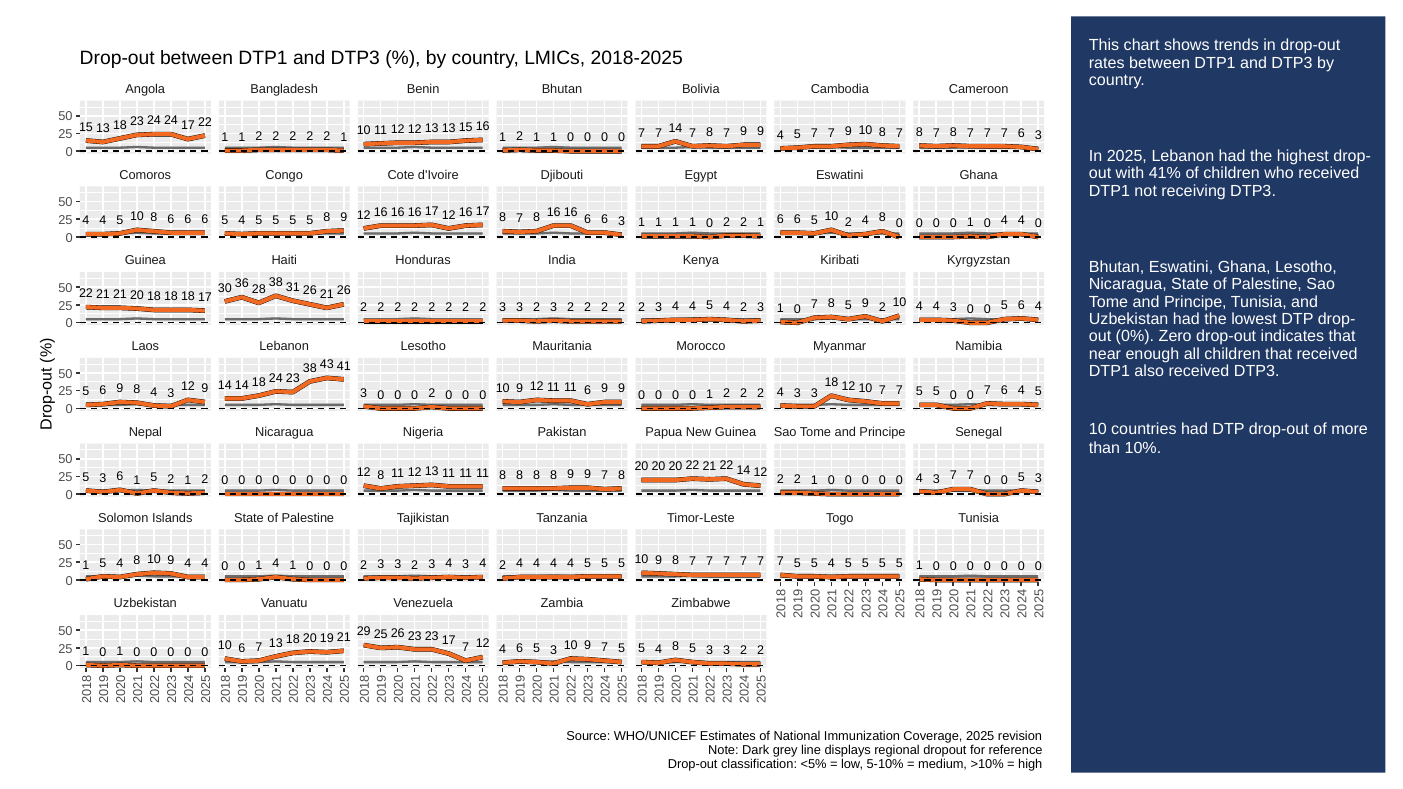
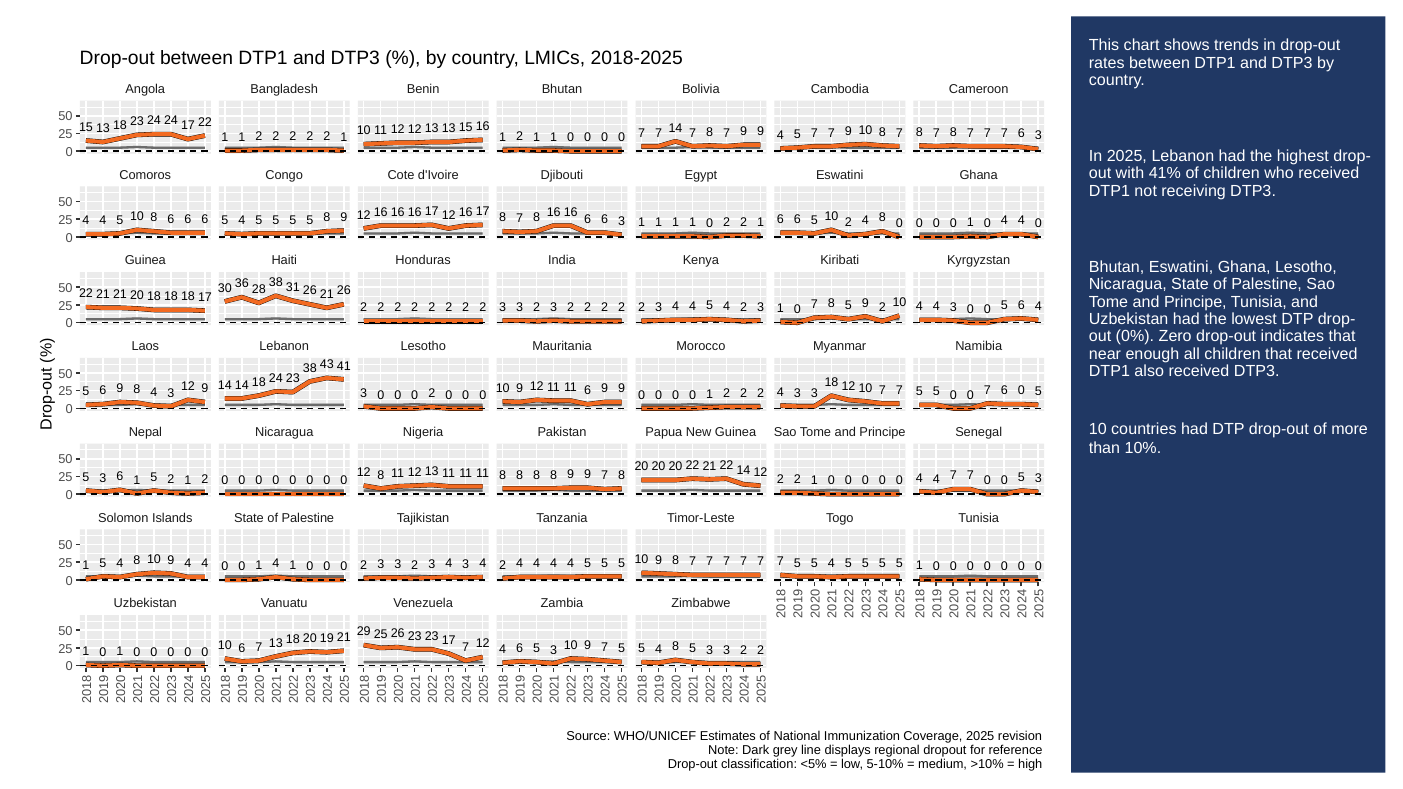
7 6 4: 4 -> 0
3 at (936, 479): 3 -> 4
